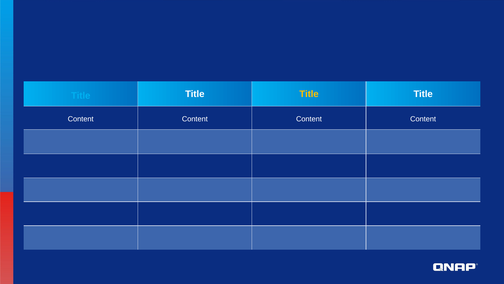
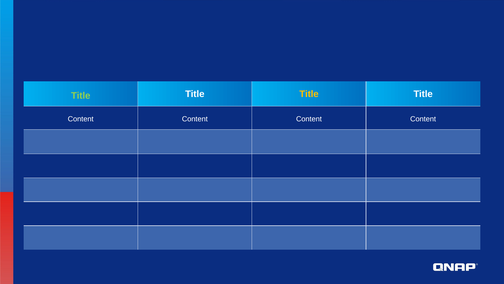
Title at (81, 95) colour: light blue -> light green
